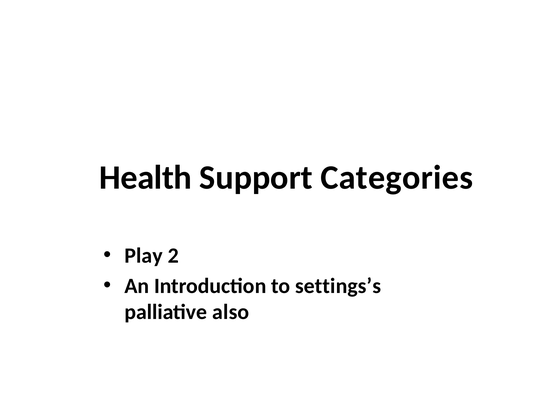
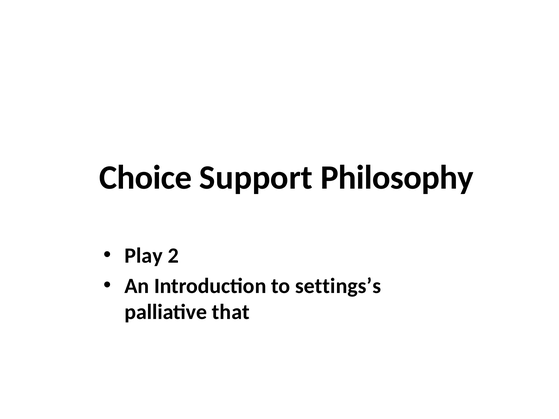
Health: Health -> Choice
Categories: Categories -> Philosophy
also: also -> that
